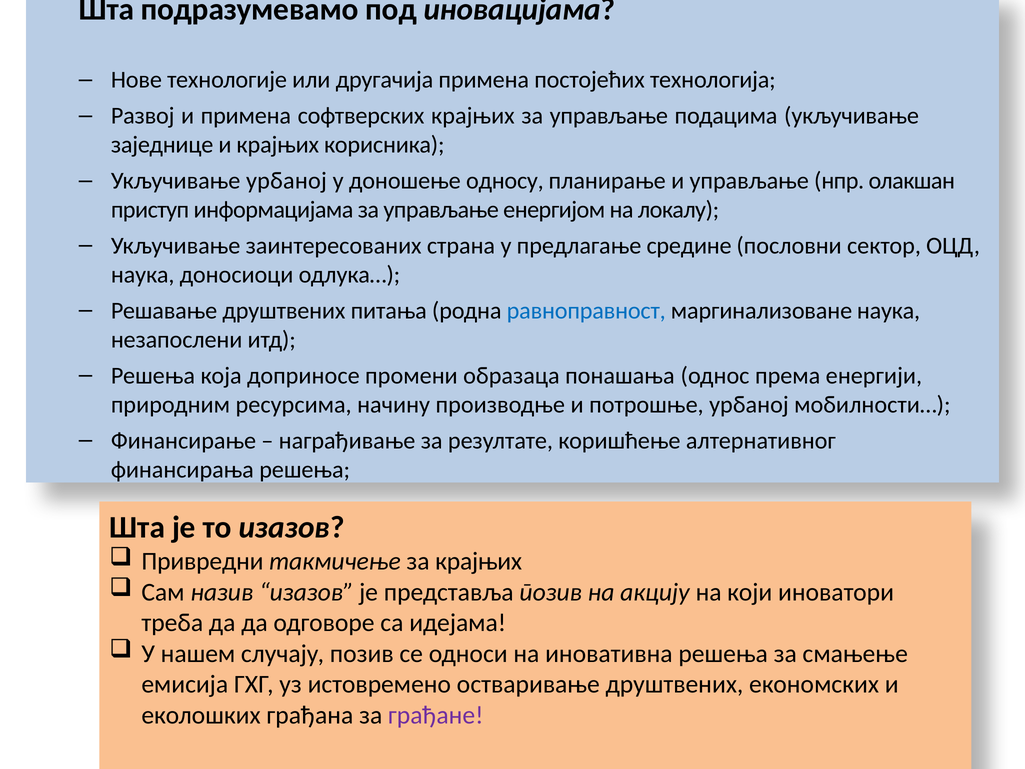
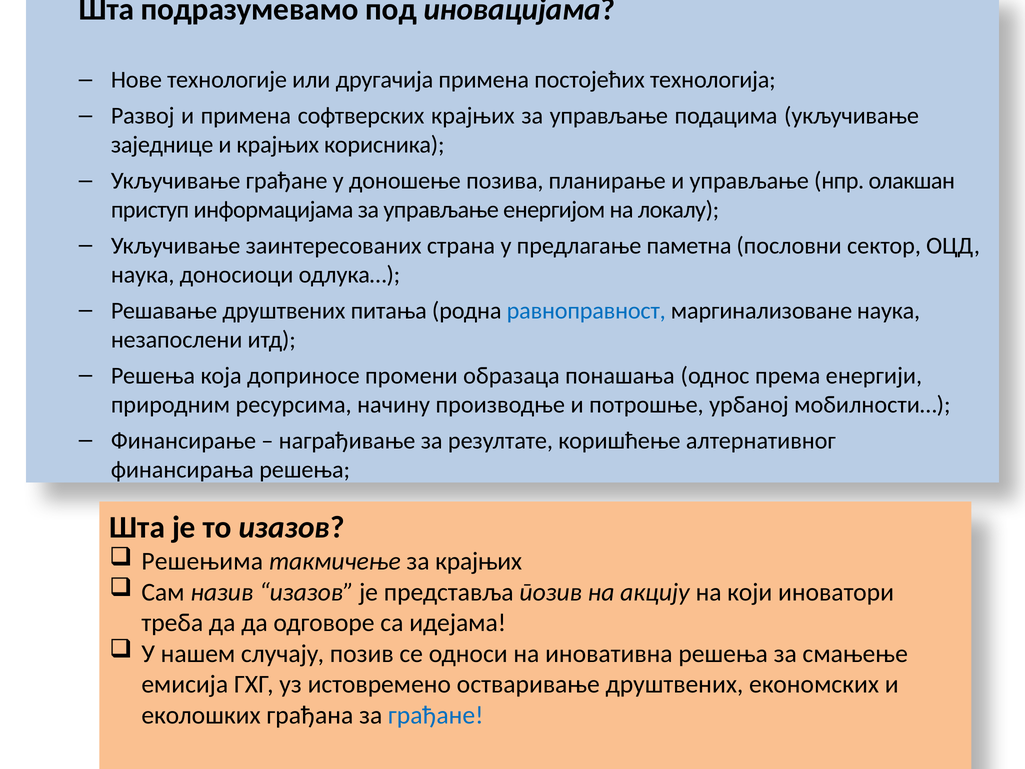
Укључивање урбаној: урбаној -> грађане
односу: односу -> позива
средине: средине -> паметна
Привредни: Привредни -> Решењима
грађане at (436, 715) colour: purple -> blue
